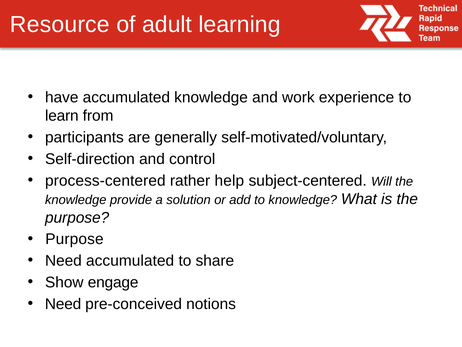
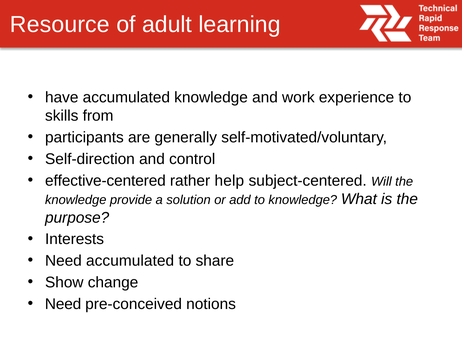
learn: learn -> skills
process-centered: process-centered -> effective-centered
Purpose at (74, 239): Purpose -> Interests
engage: engage -> change
